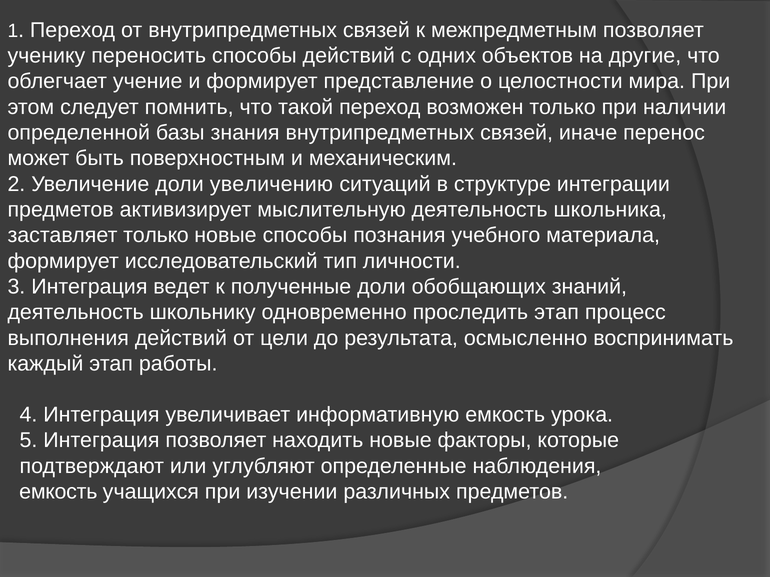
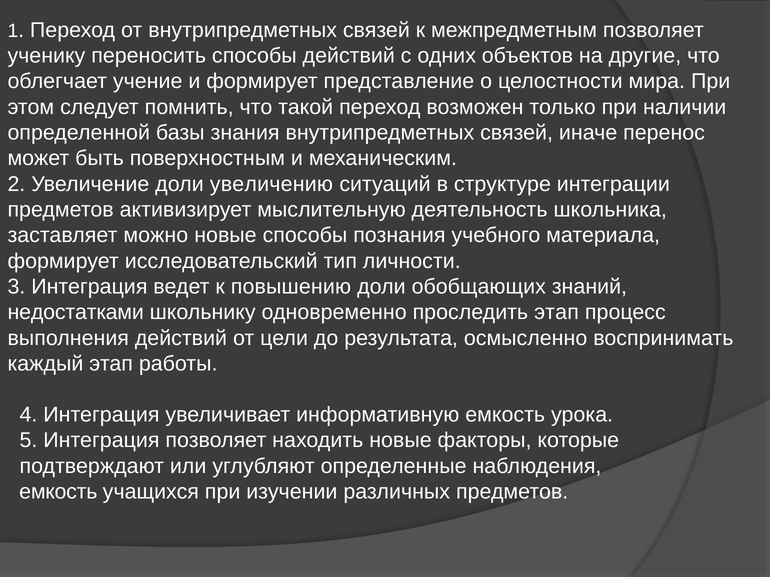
заставляет только: только -> можно
полученные: полученные -> повышению
деятельность at (76, 313): деятельность -> недостатками
